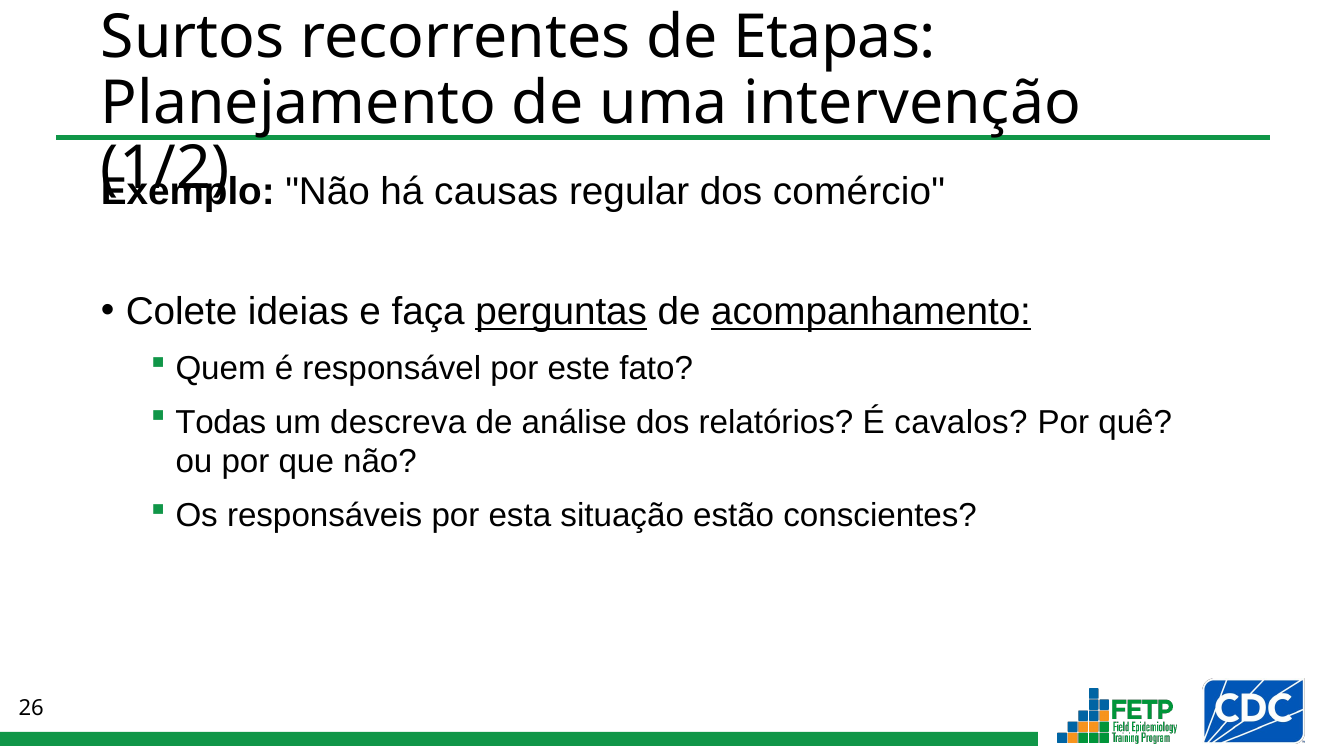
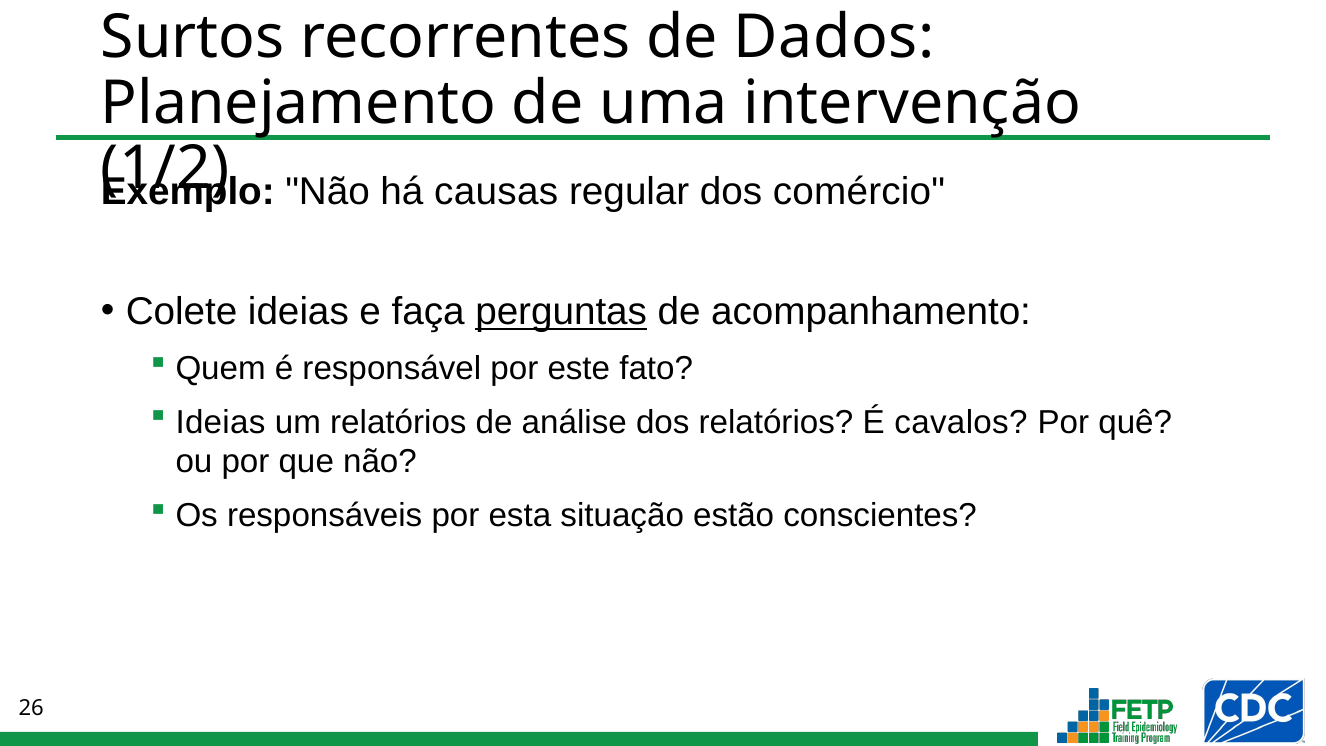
Etapas: Etapas -> Dados
acompanhamento underline: present -> none
Todas at (221, 422): Todas -> Ideias
um descreva: descreva -> relatórios
